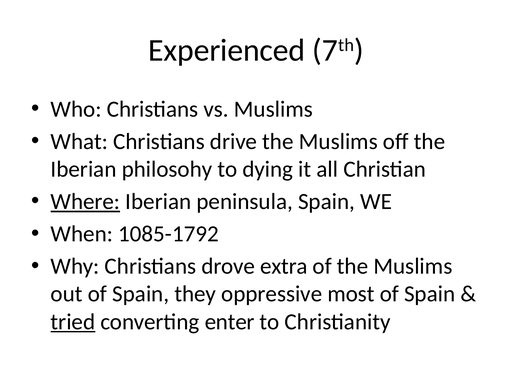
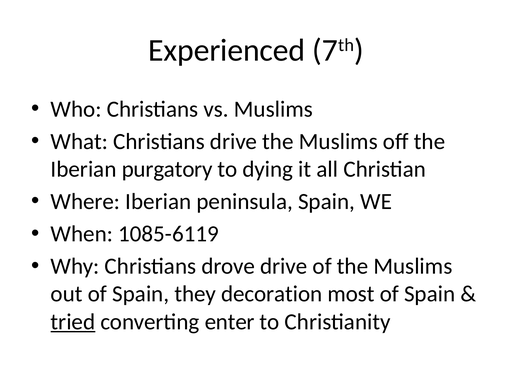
philosohy: philosohy -> purgatory
Where underline: present -> none
1085-1792: 1085-1792 -> 1085-6119
drove extra: extra -> drive
oppressive: oppressive -> decoration
